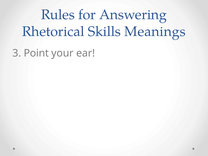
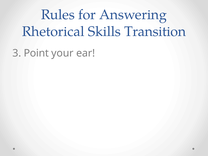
Meanings: Meanings -> Transition
